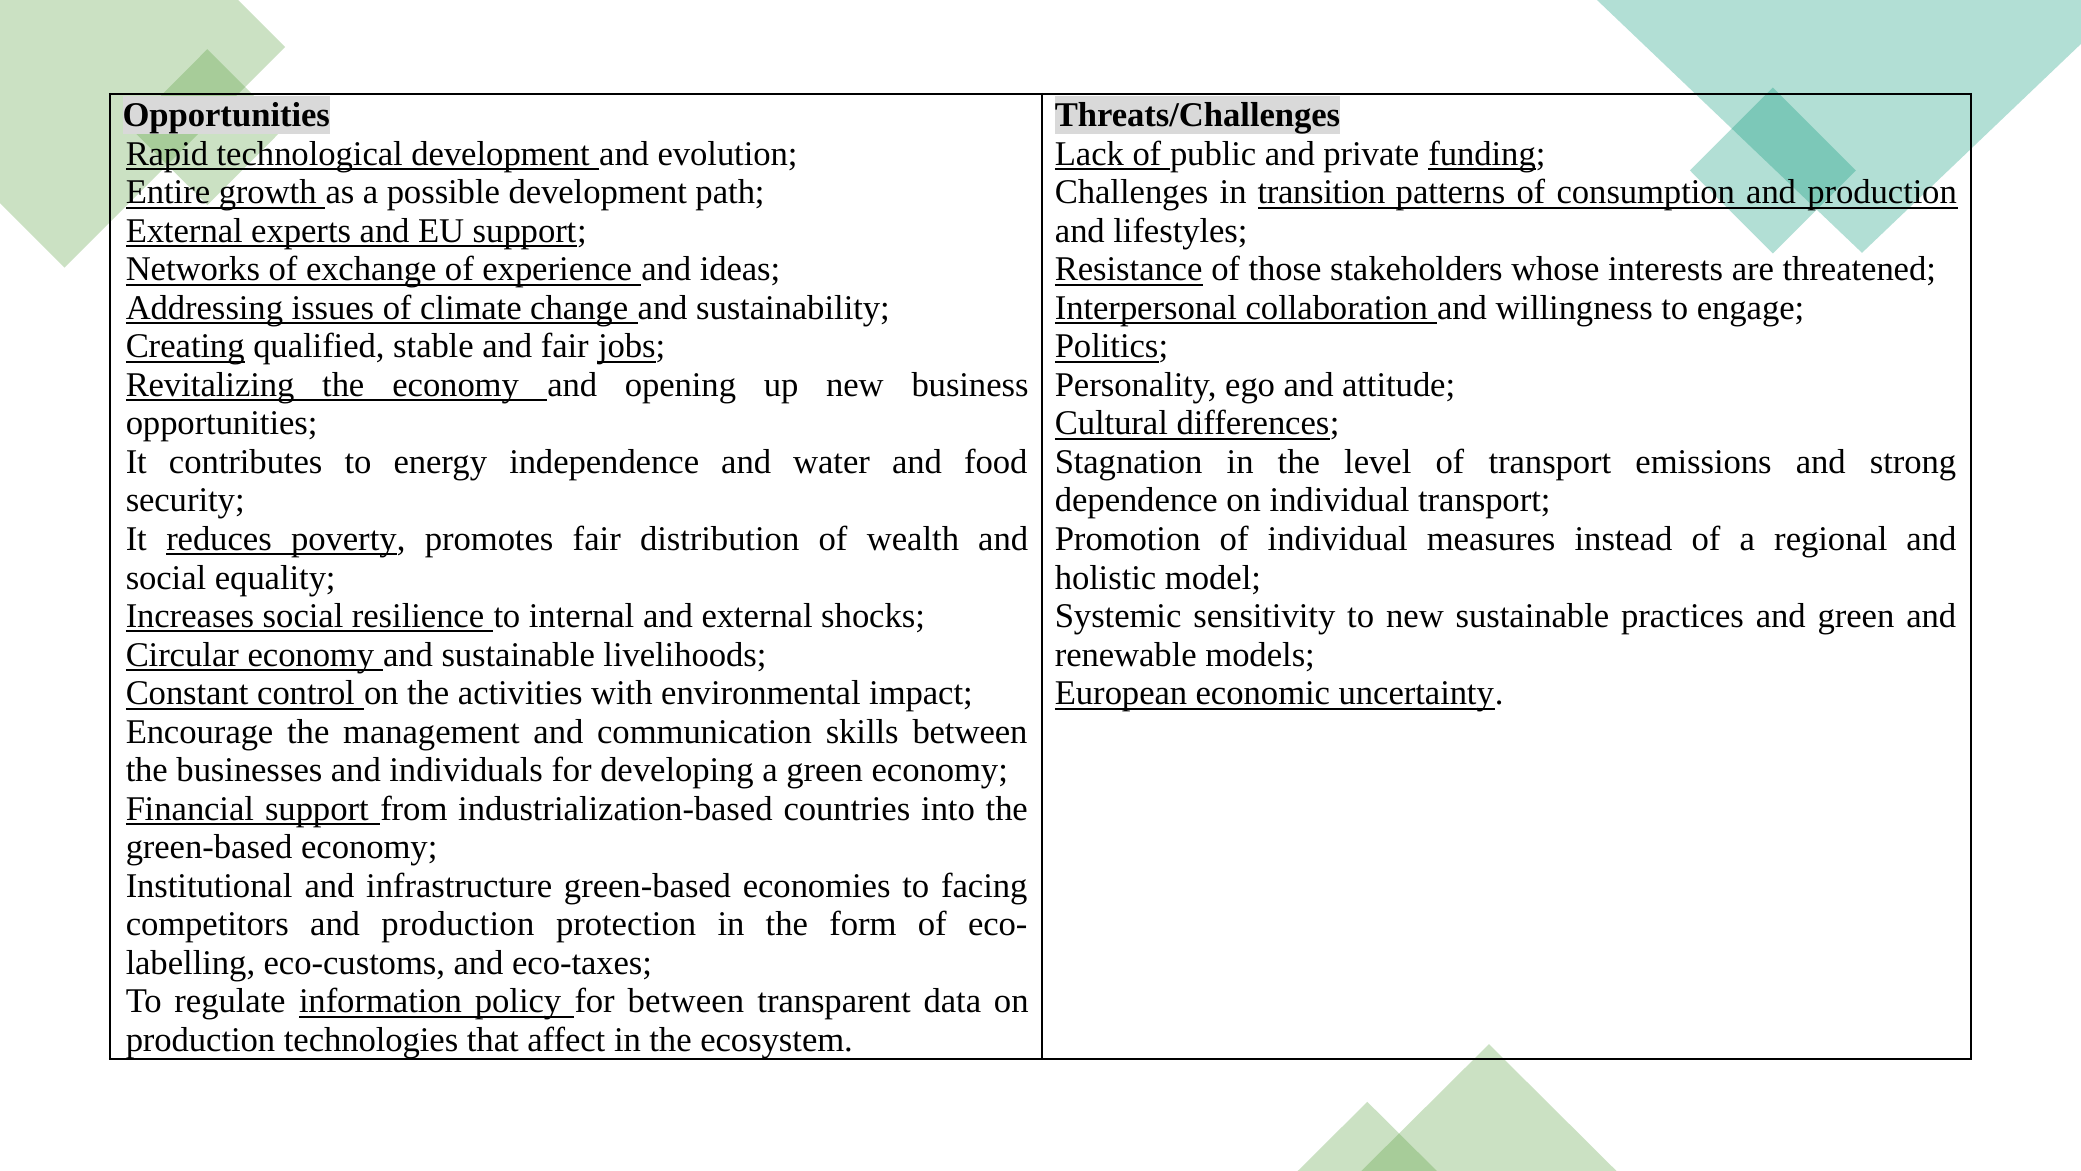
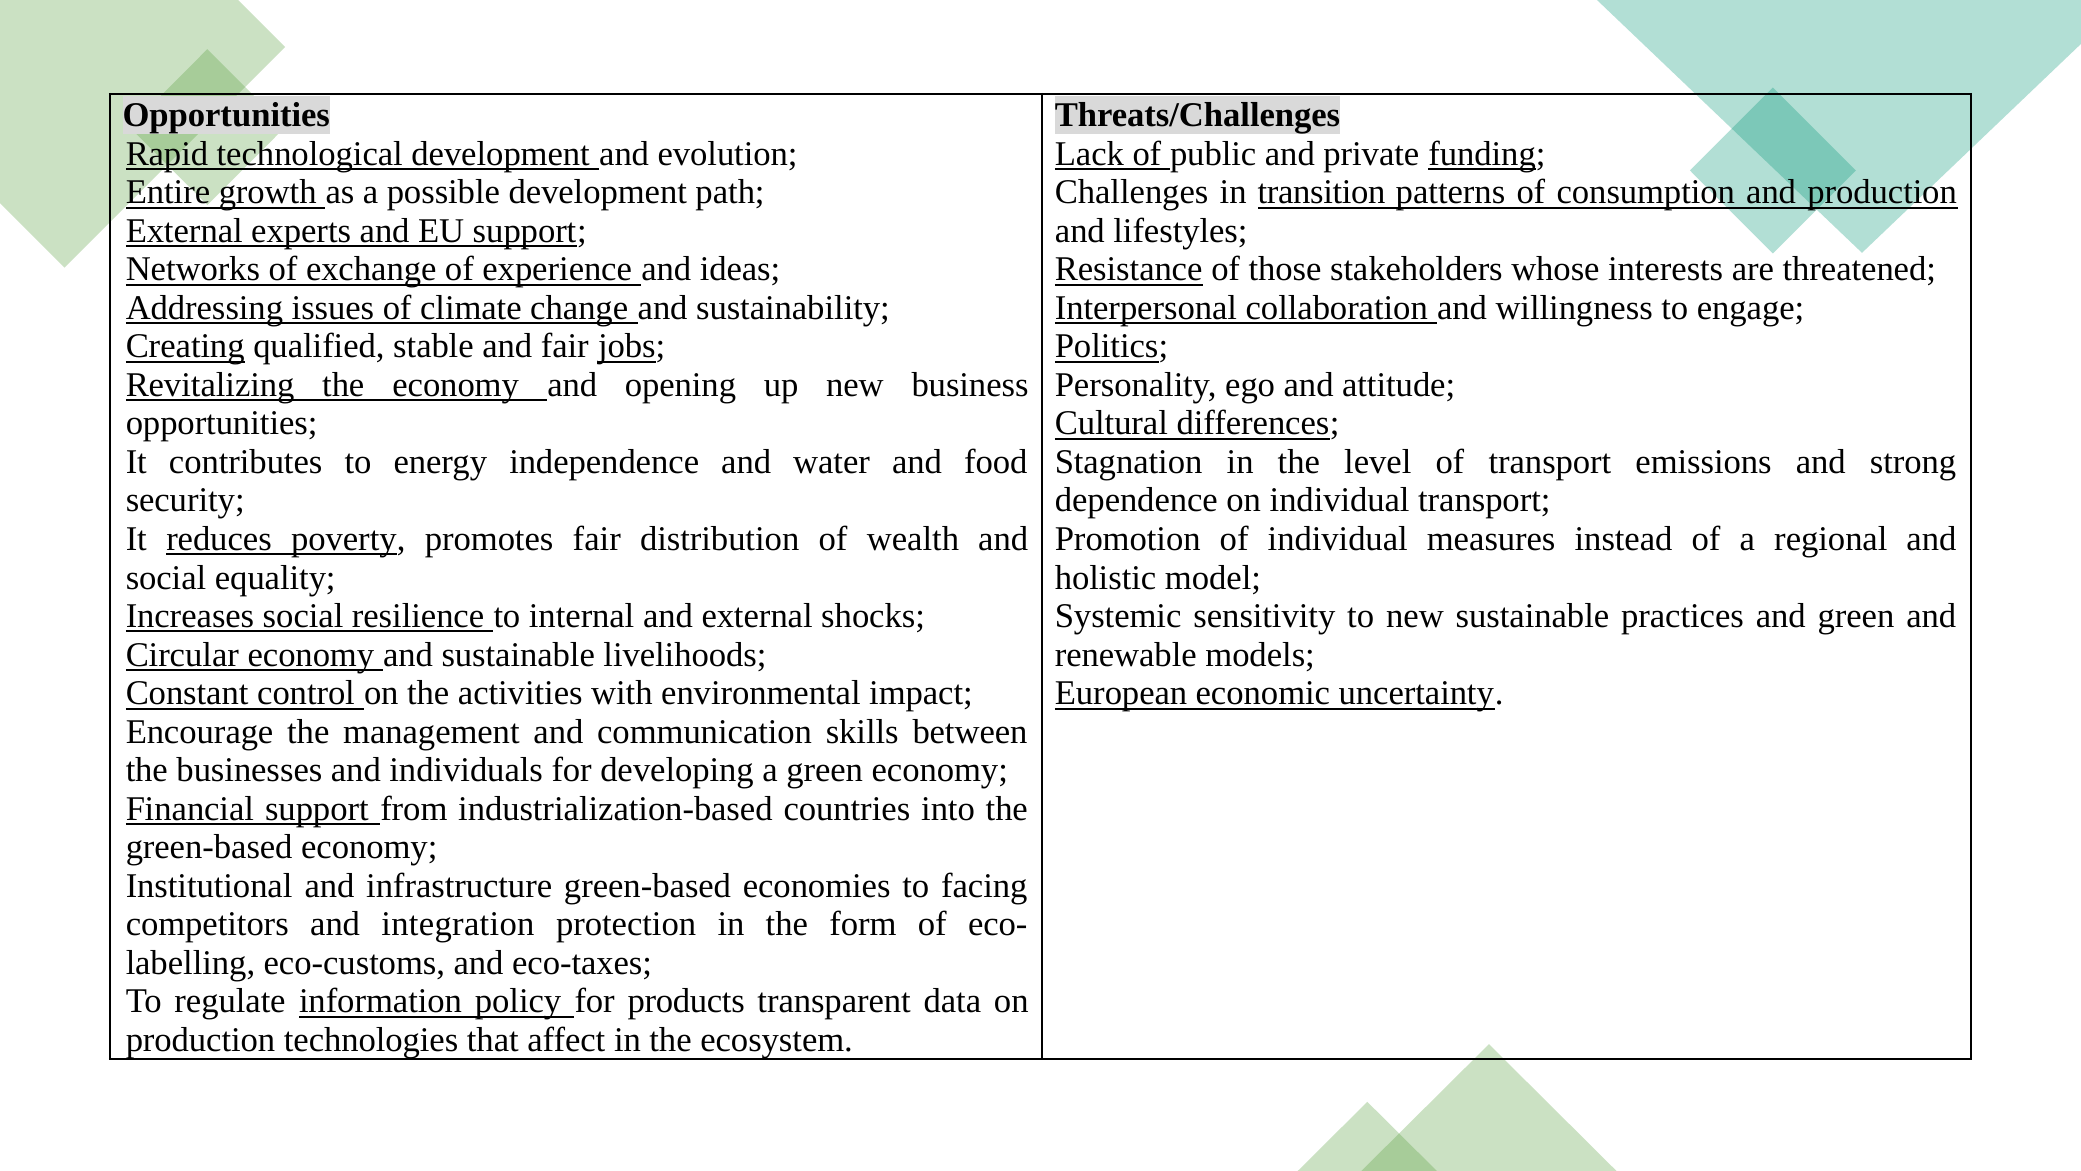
competitors and production: production -> integration
for between: between -> products
